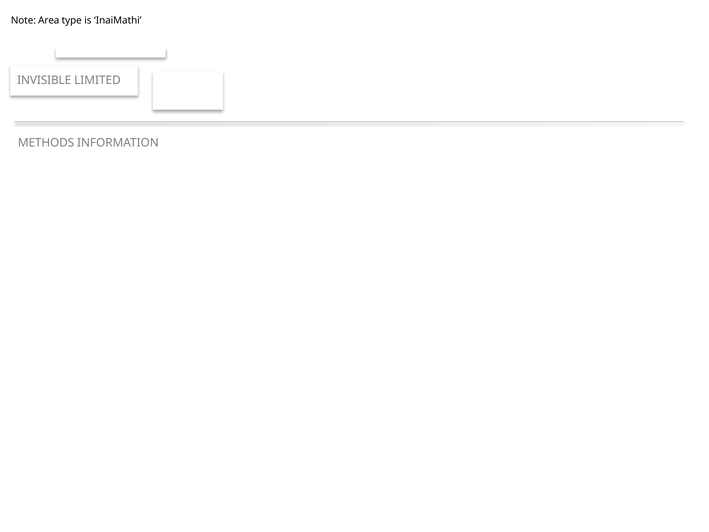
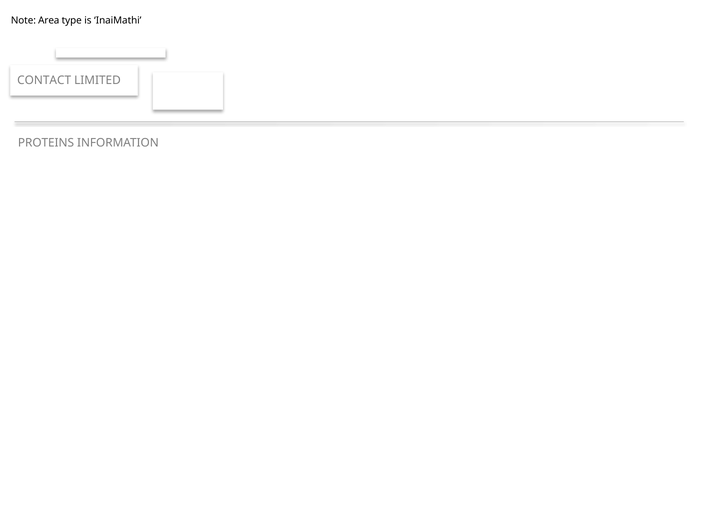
INVISIBLE: INVISIBLE -> CONTACT
METHODS: METHODS -> PROTEINS
